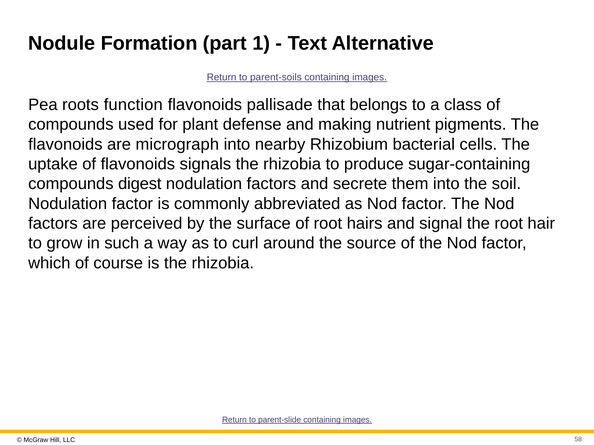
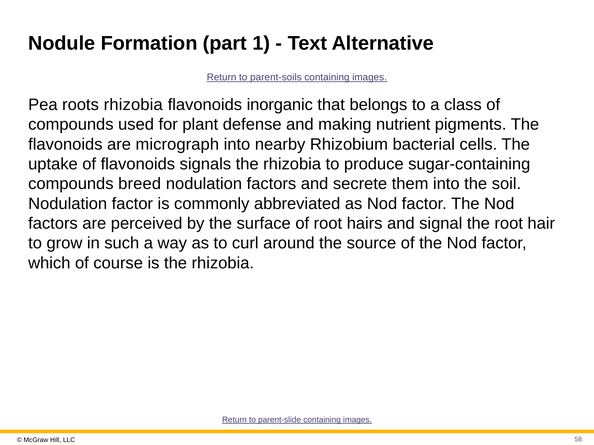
roots function: function -> rhizobia
pallisade: pallisade -> inorganic
digest: digest -> breed
